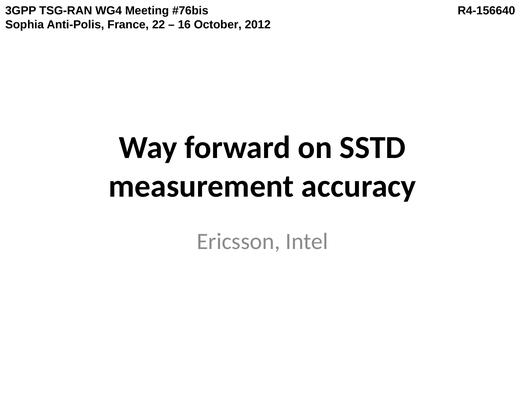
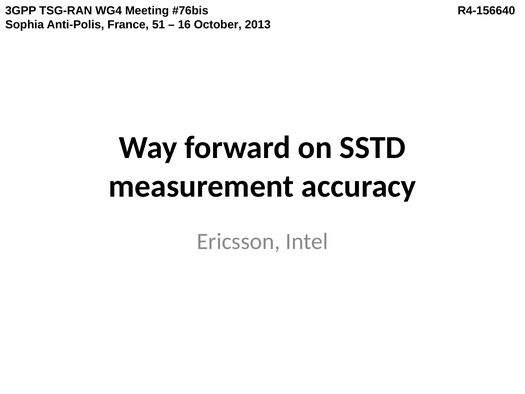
22: 22 -> 51
2012: 2012 -> 2013
